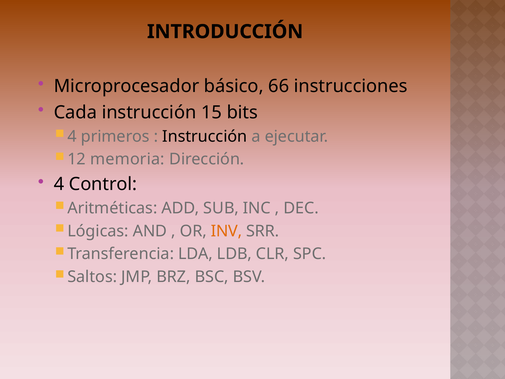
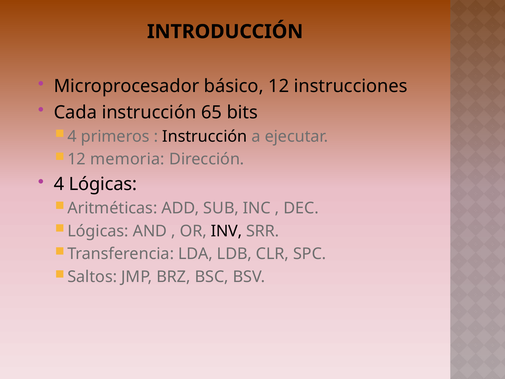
básico 66: 66 -> 12
15: 15 -> 65
4 Control: Control -> Lógicas
INV colour: orange -> black
